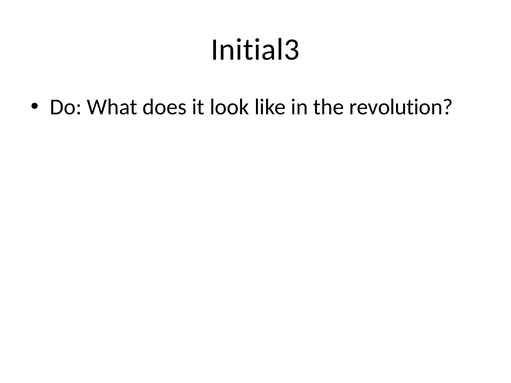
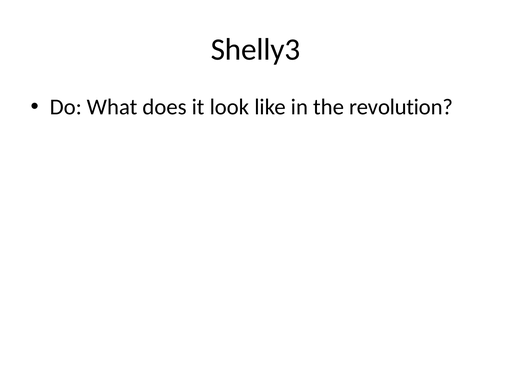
Initial3: Initial3 -> Shelly3
